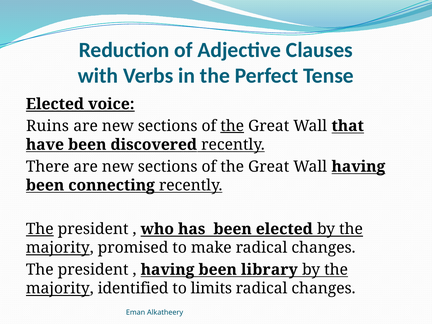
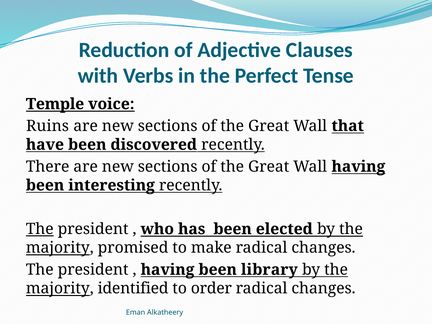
Elected at (55, 104): Elected -> Temple
the at (232, 126) underline: present -> none
connecting: connecting -> interesting
limits: limits -> order
